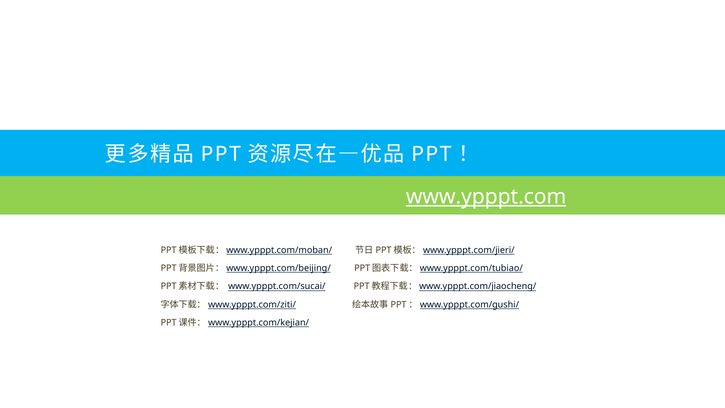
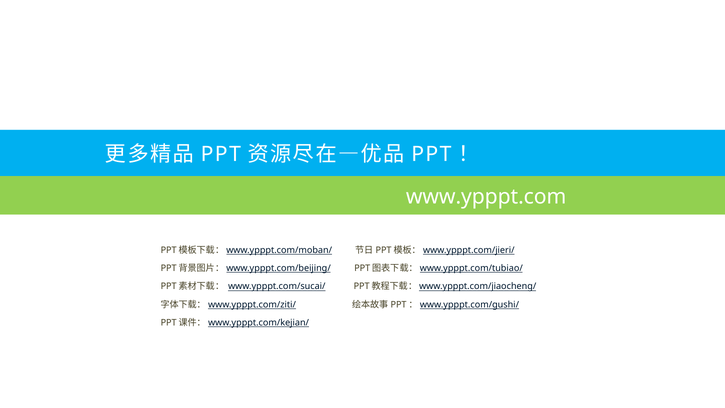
www.ypppt.com underline: present -> none
